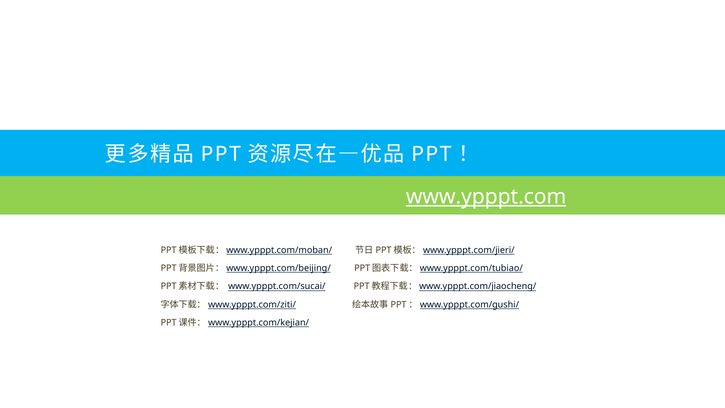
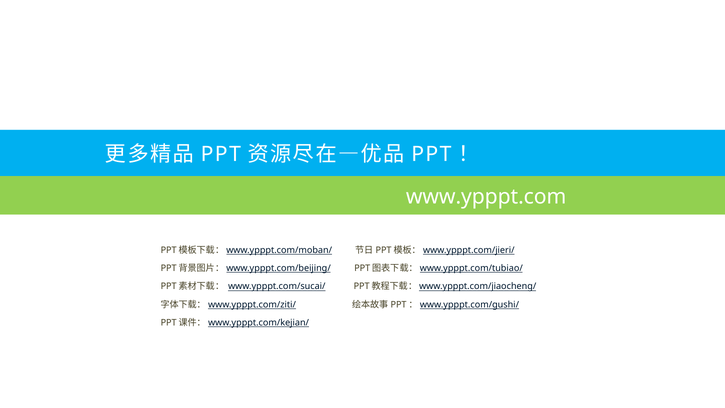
www.ypppt.com underline: present -> none
